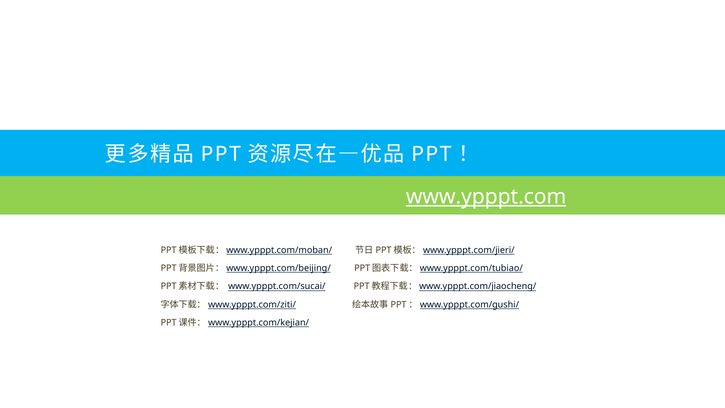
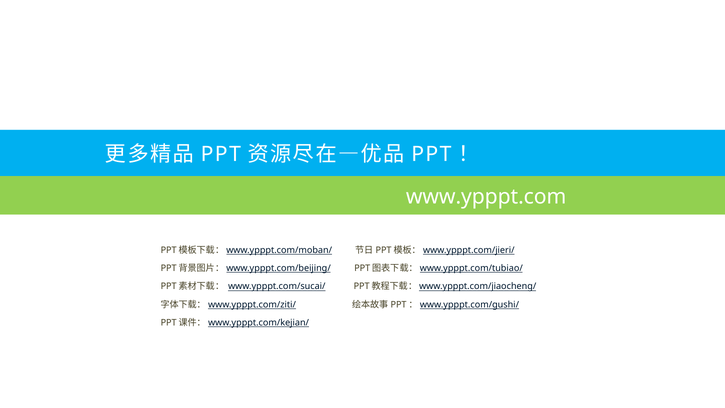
www.ypppt.com underline: present -> none
